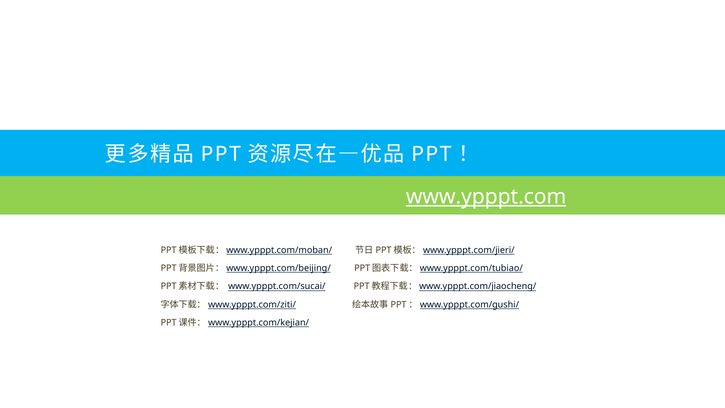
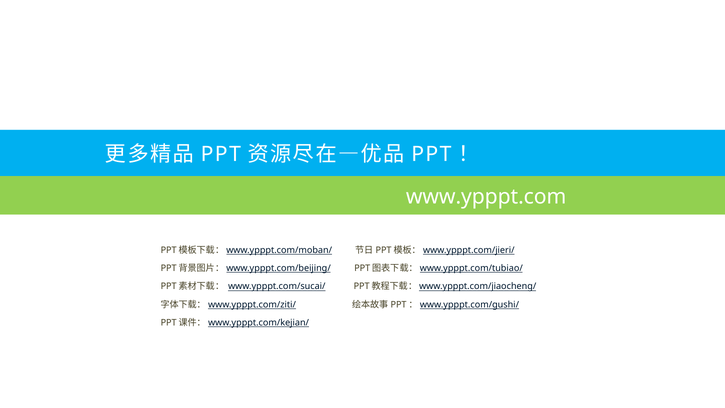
www.ypppt.com underline: present -> none
